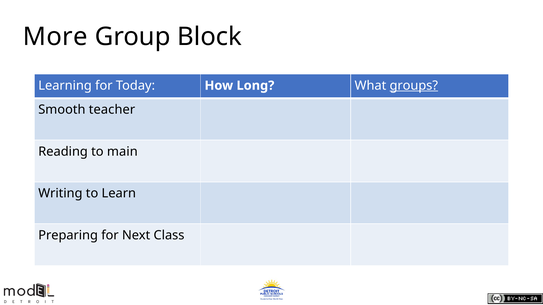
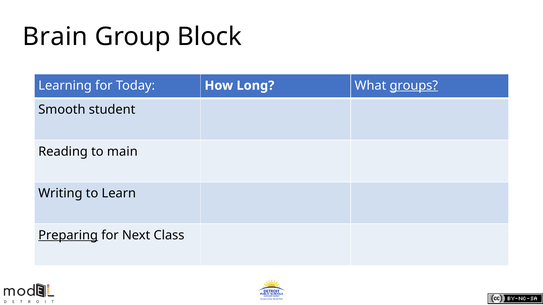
More: More -> Brain
teacher: teacher -> student
Preparing underline: none -> present
